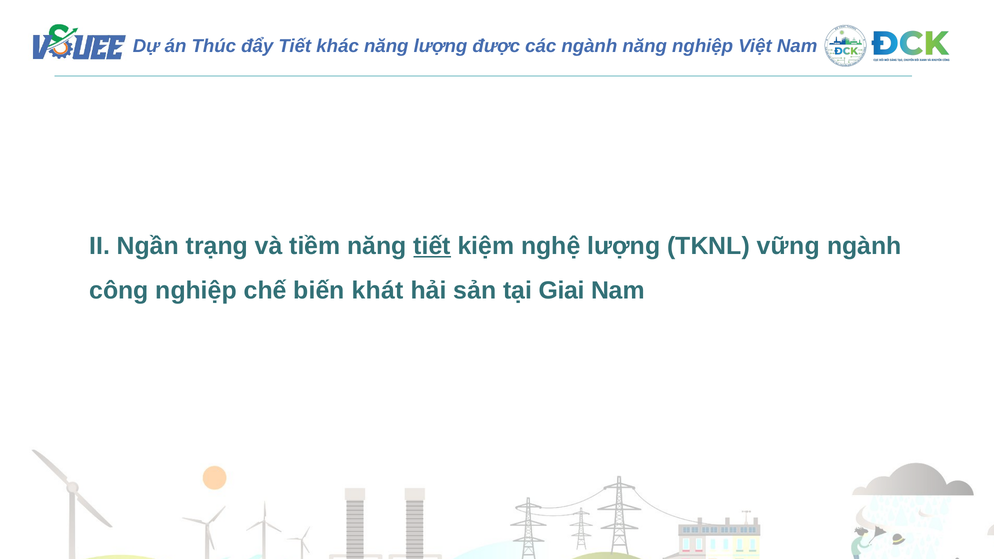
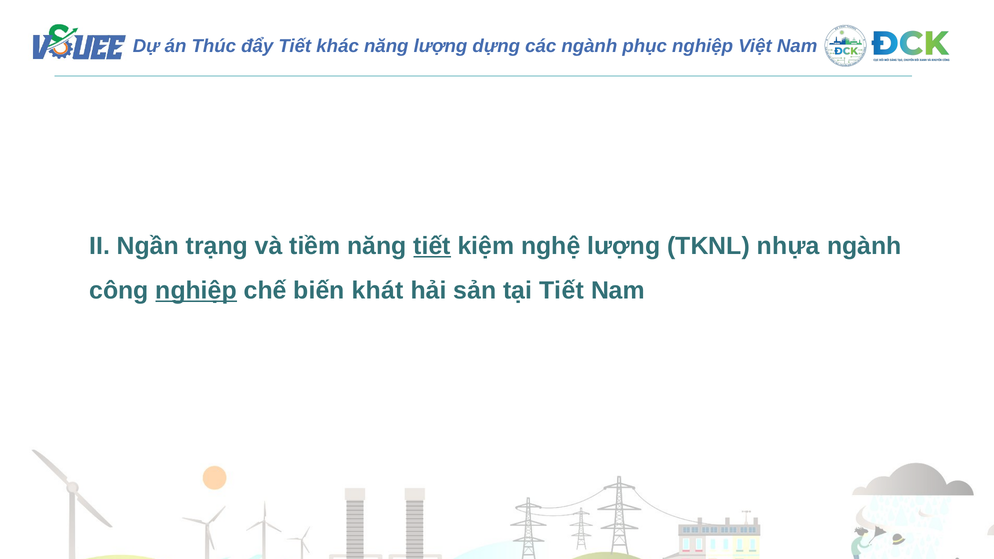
được: được -> dựng
ngành năng: năng -> phục
vững: vững -> nhựa
nghiệp at (196, 291) underline: none -> present
tại Giai: Giai -> Tiết
